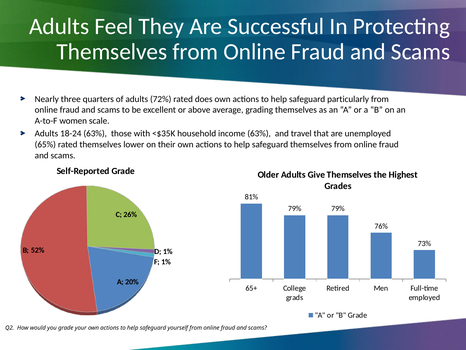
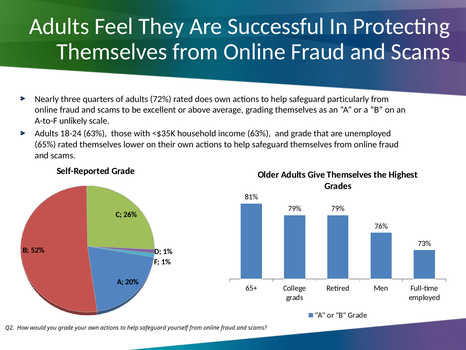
women: women -> unlikely
and travel: travel -> grade
